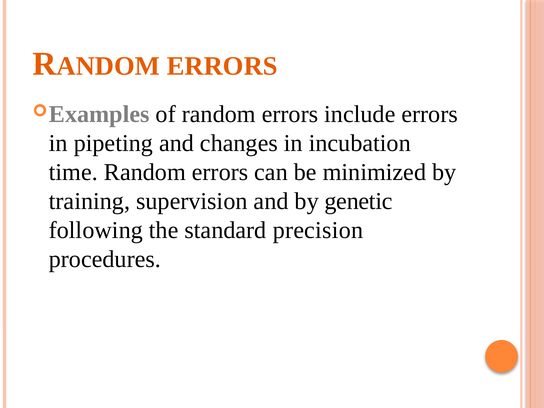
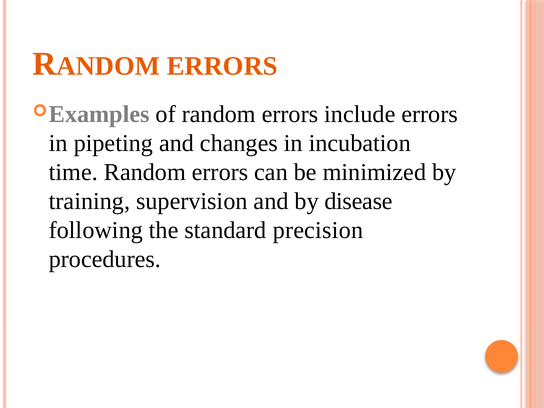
genetic: genetic -> disease
